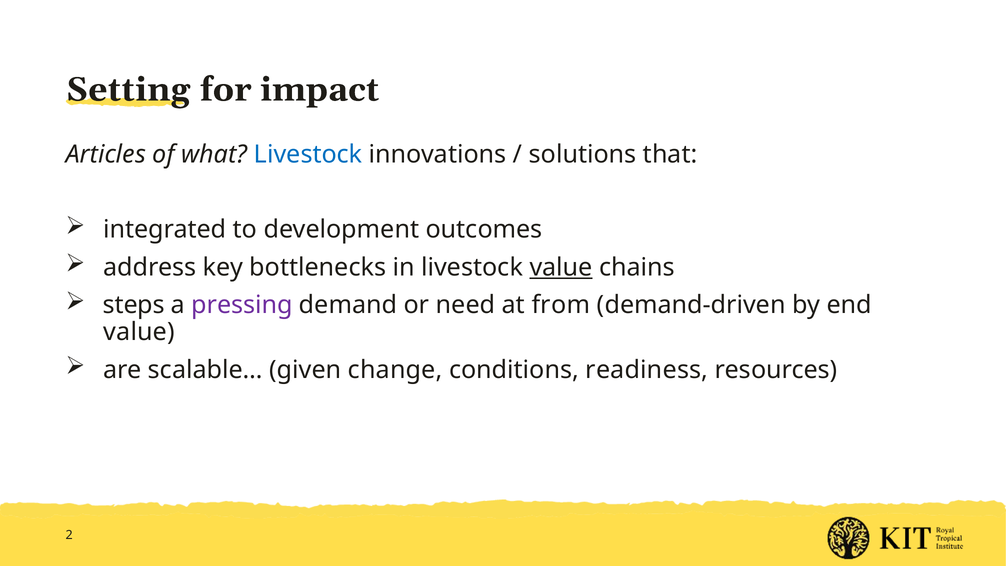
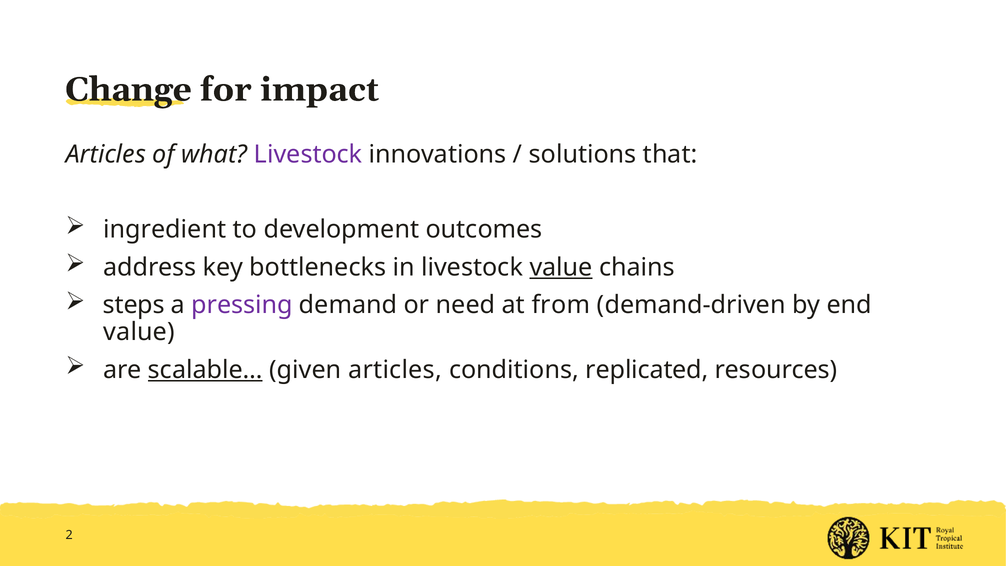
Setting: Setting -> Change
Livestock at (308, 154) colour: blue -> purple
integrated: integrated -> ingredient
scalable… underline: none -> present
given change: change -> articles
readiness: readiness -> replicated
